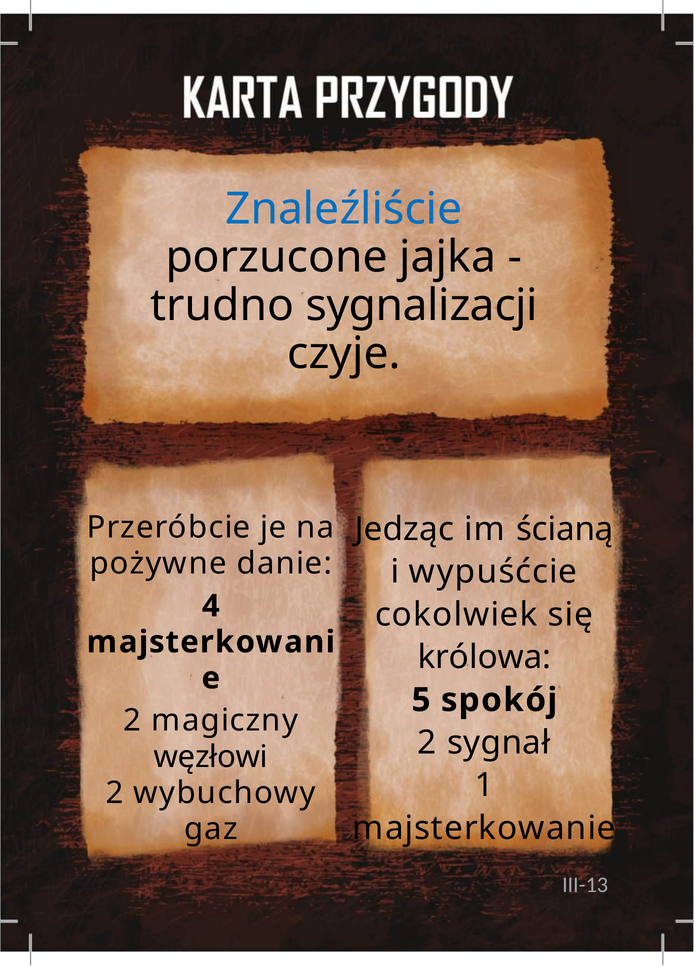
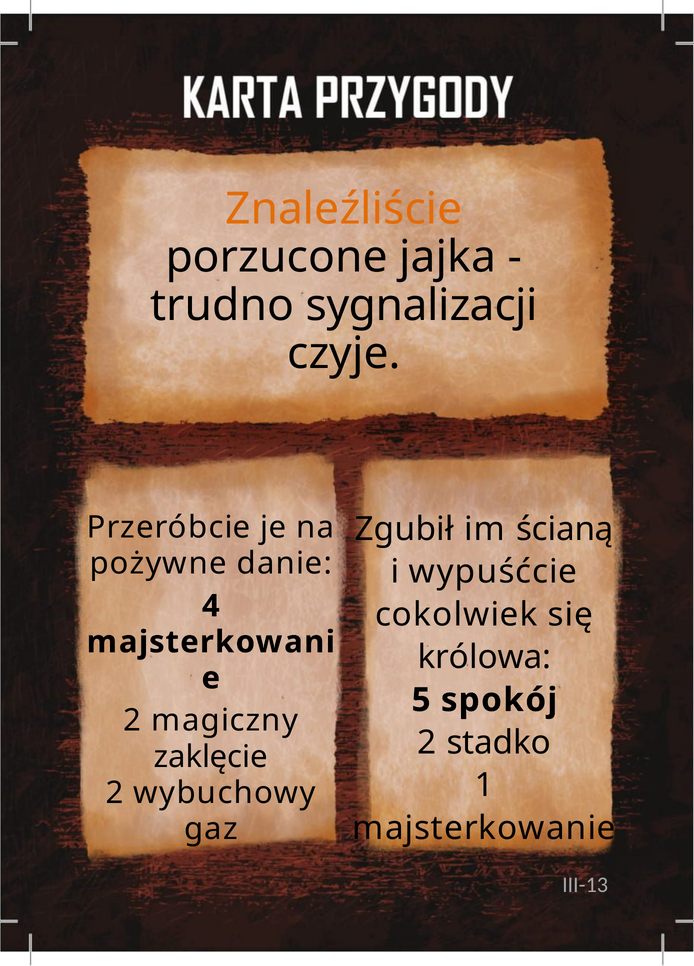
Znaleźliście colour: blue -> orange
Jedząc: Jedząc -> Zgubił
sygnał: sygnał -> stadko
węzłowi: węzłowi -> zaklęcie
